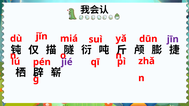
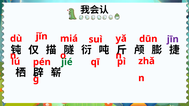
jié colour: purple -> green
